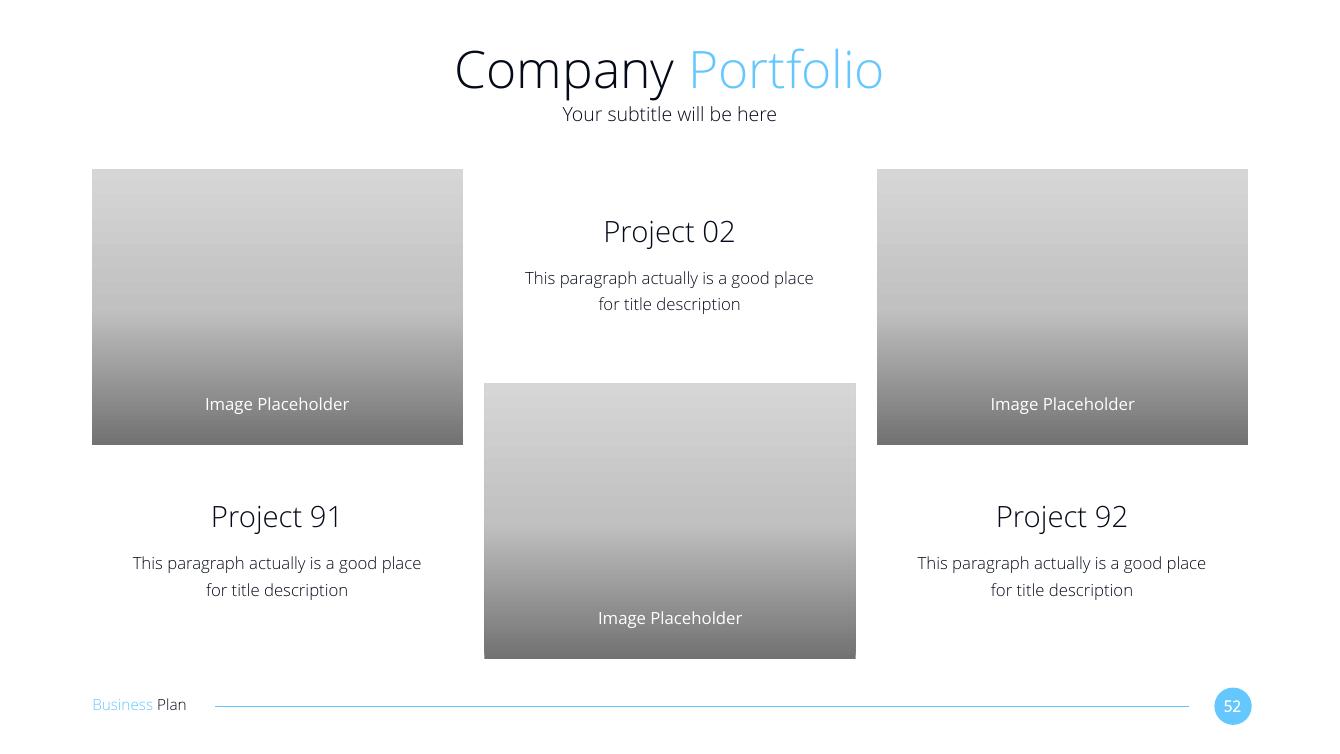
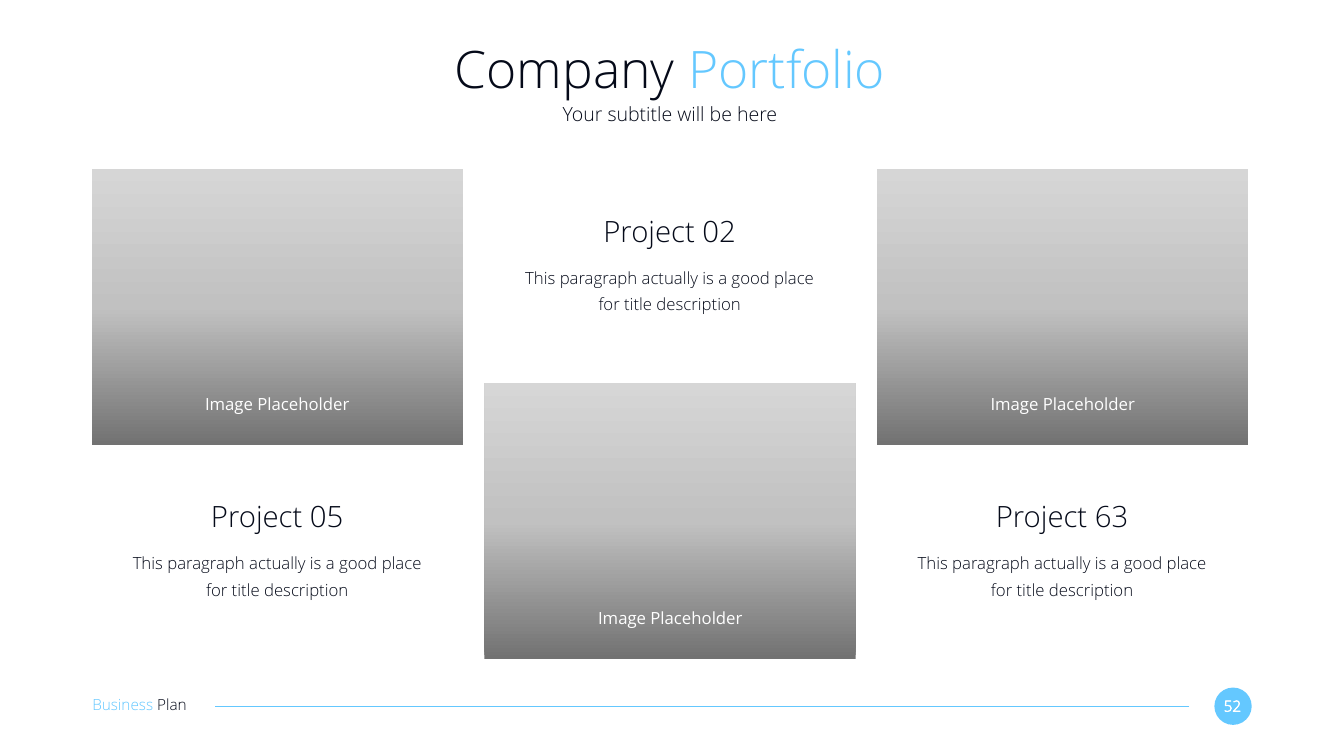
91: 91 -> 05
92: 92 -> 63
